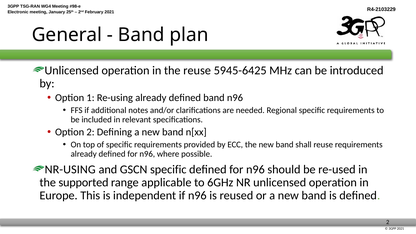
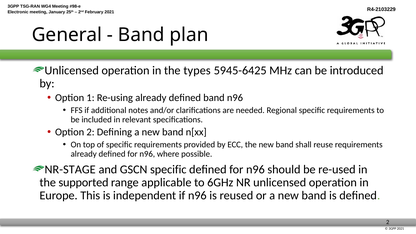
the reuse: reuse -> types
NR-USING: NR-USING -> NR-STAGE
